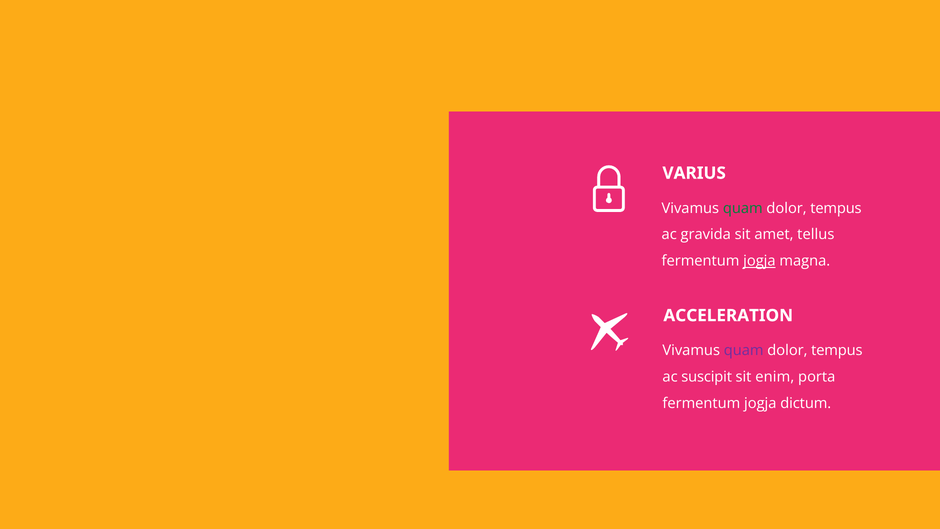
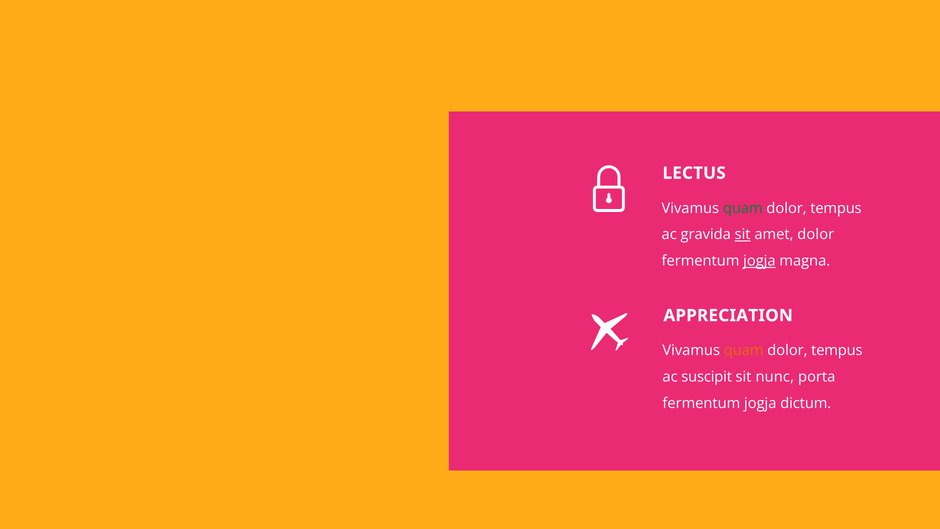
VARIUS: VARIUS -> LECTUS
sit at (743, 235) underline: none -> present
amet tellus: tellus -> dolor
ACCELERATION: ACCELERATION -> APPRECIATION
quam at (744, 350) colour: purple -> orange
enim: enim -> nunc
